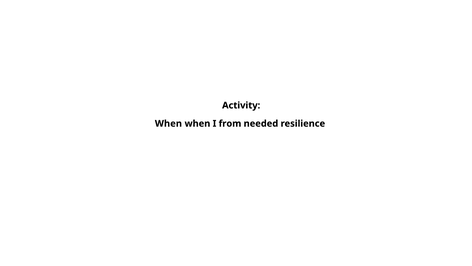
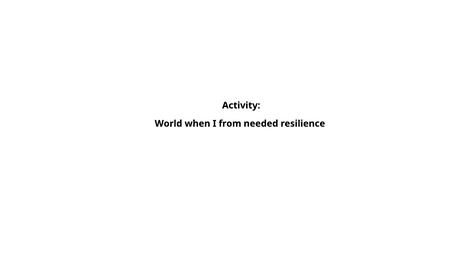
When at (168, 123): When -> World
